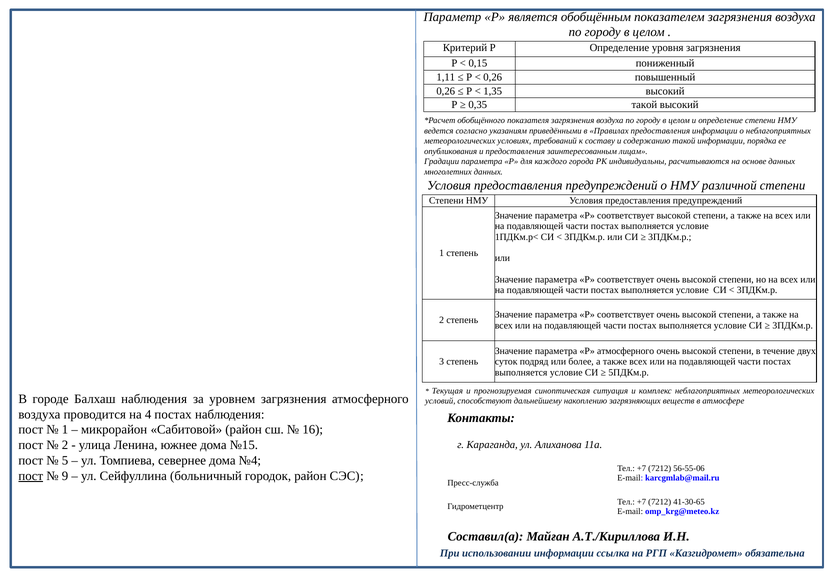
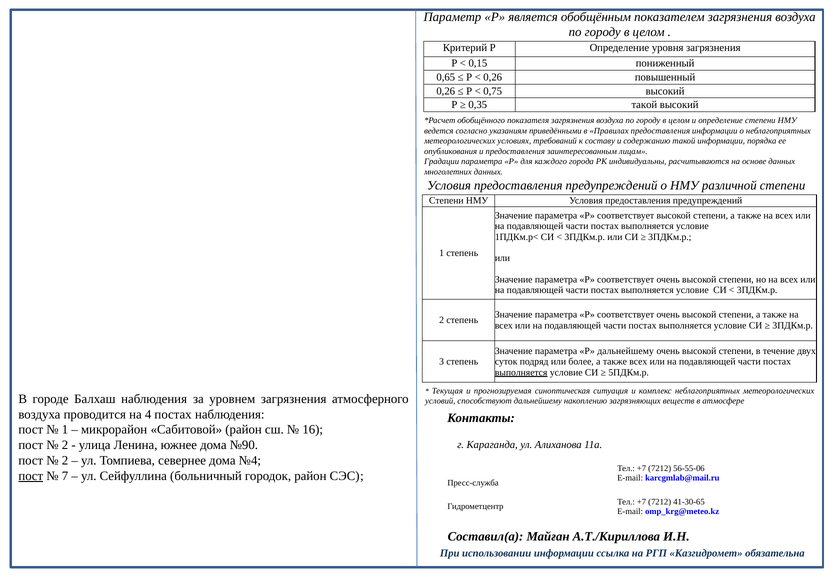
1,11: 1,11 -> 0,65
1,35: 1,35 -> 0,75
Р атмосферного: атмосферного -> дальнейшему
выполняется at (521, 373) underline: none -> present
№15: №15 -> №90
5 at (65, 461): 5 -> 2
9: 9 -> 7
